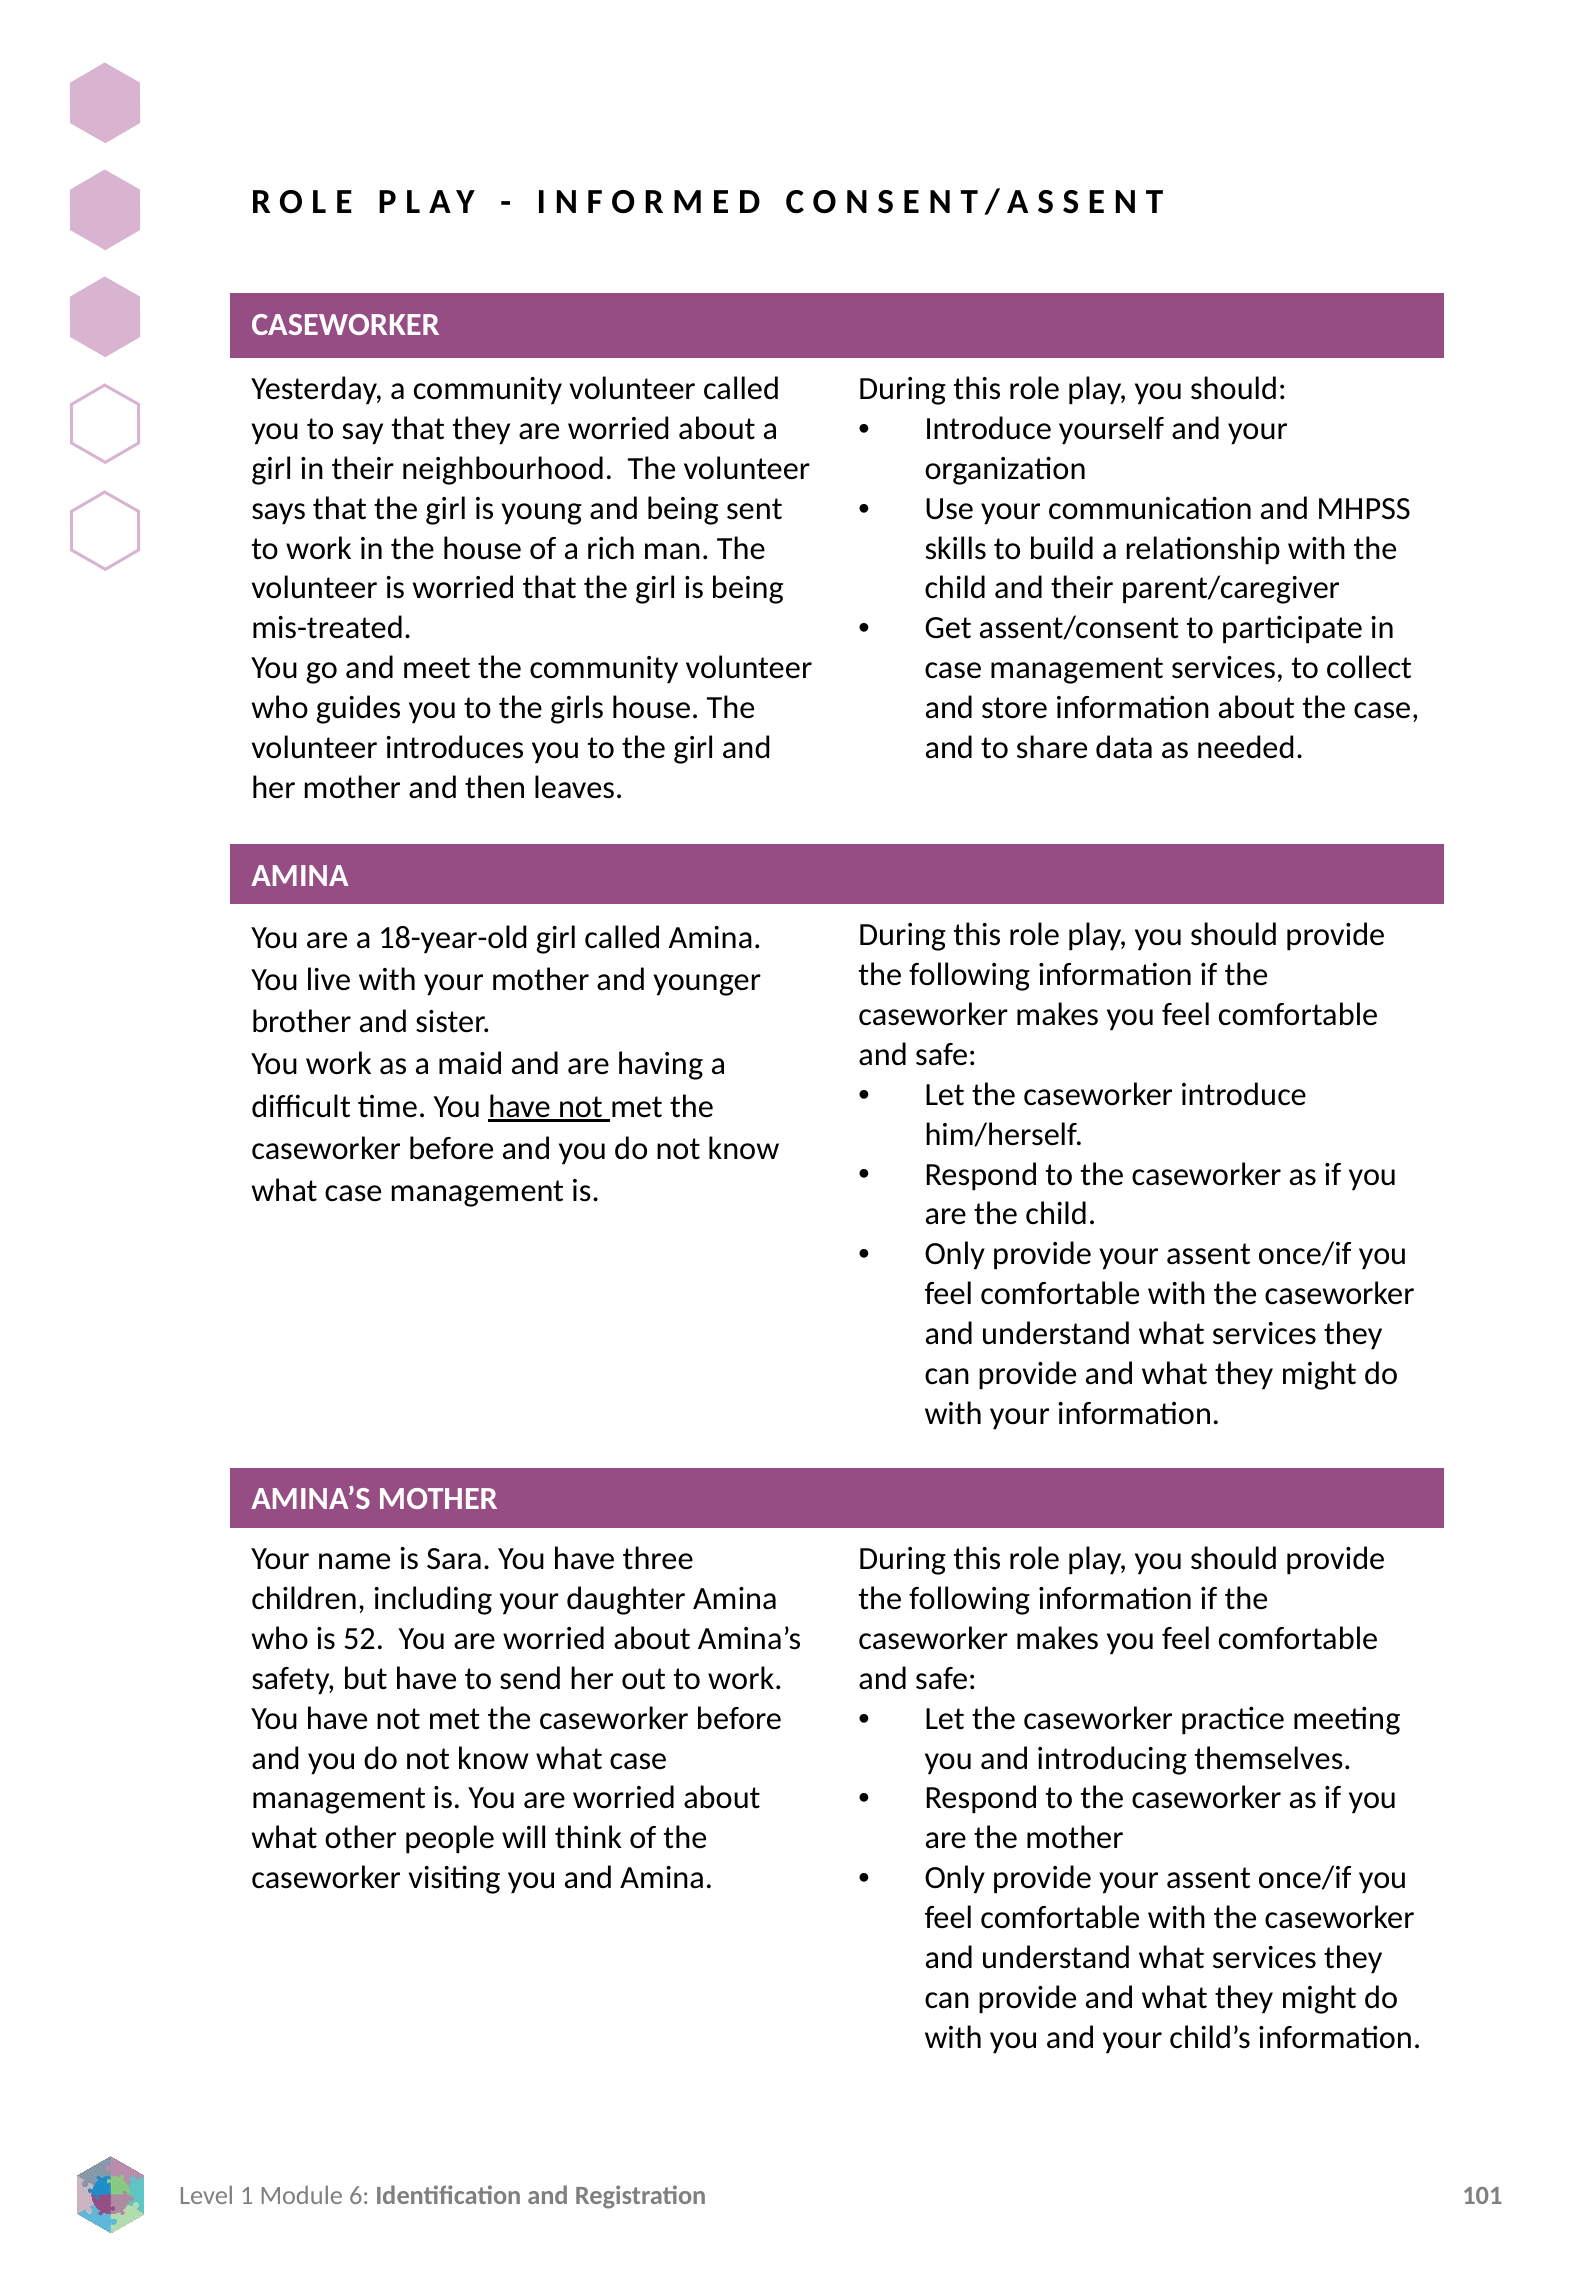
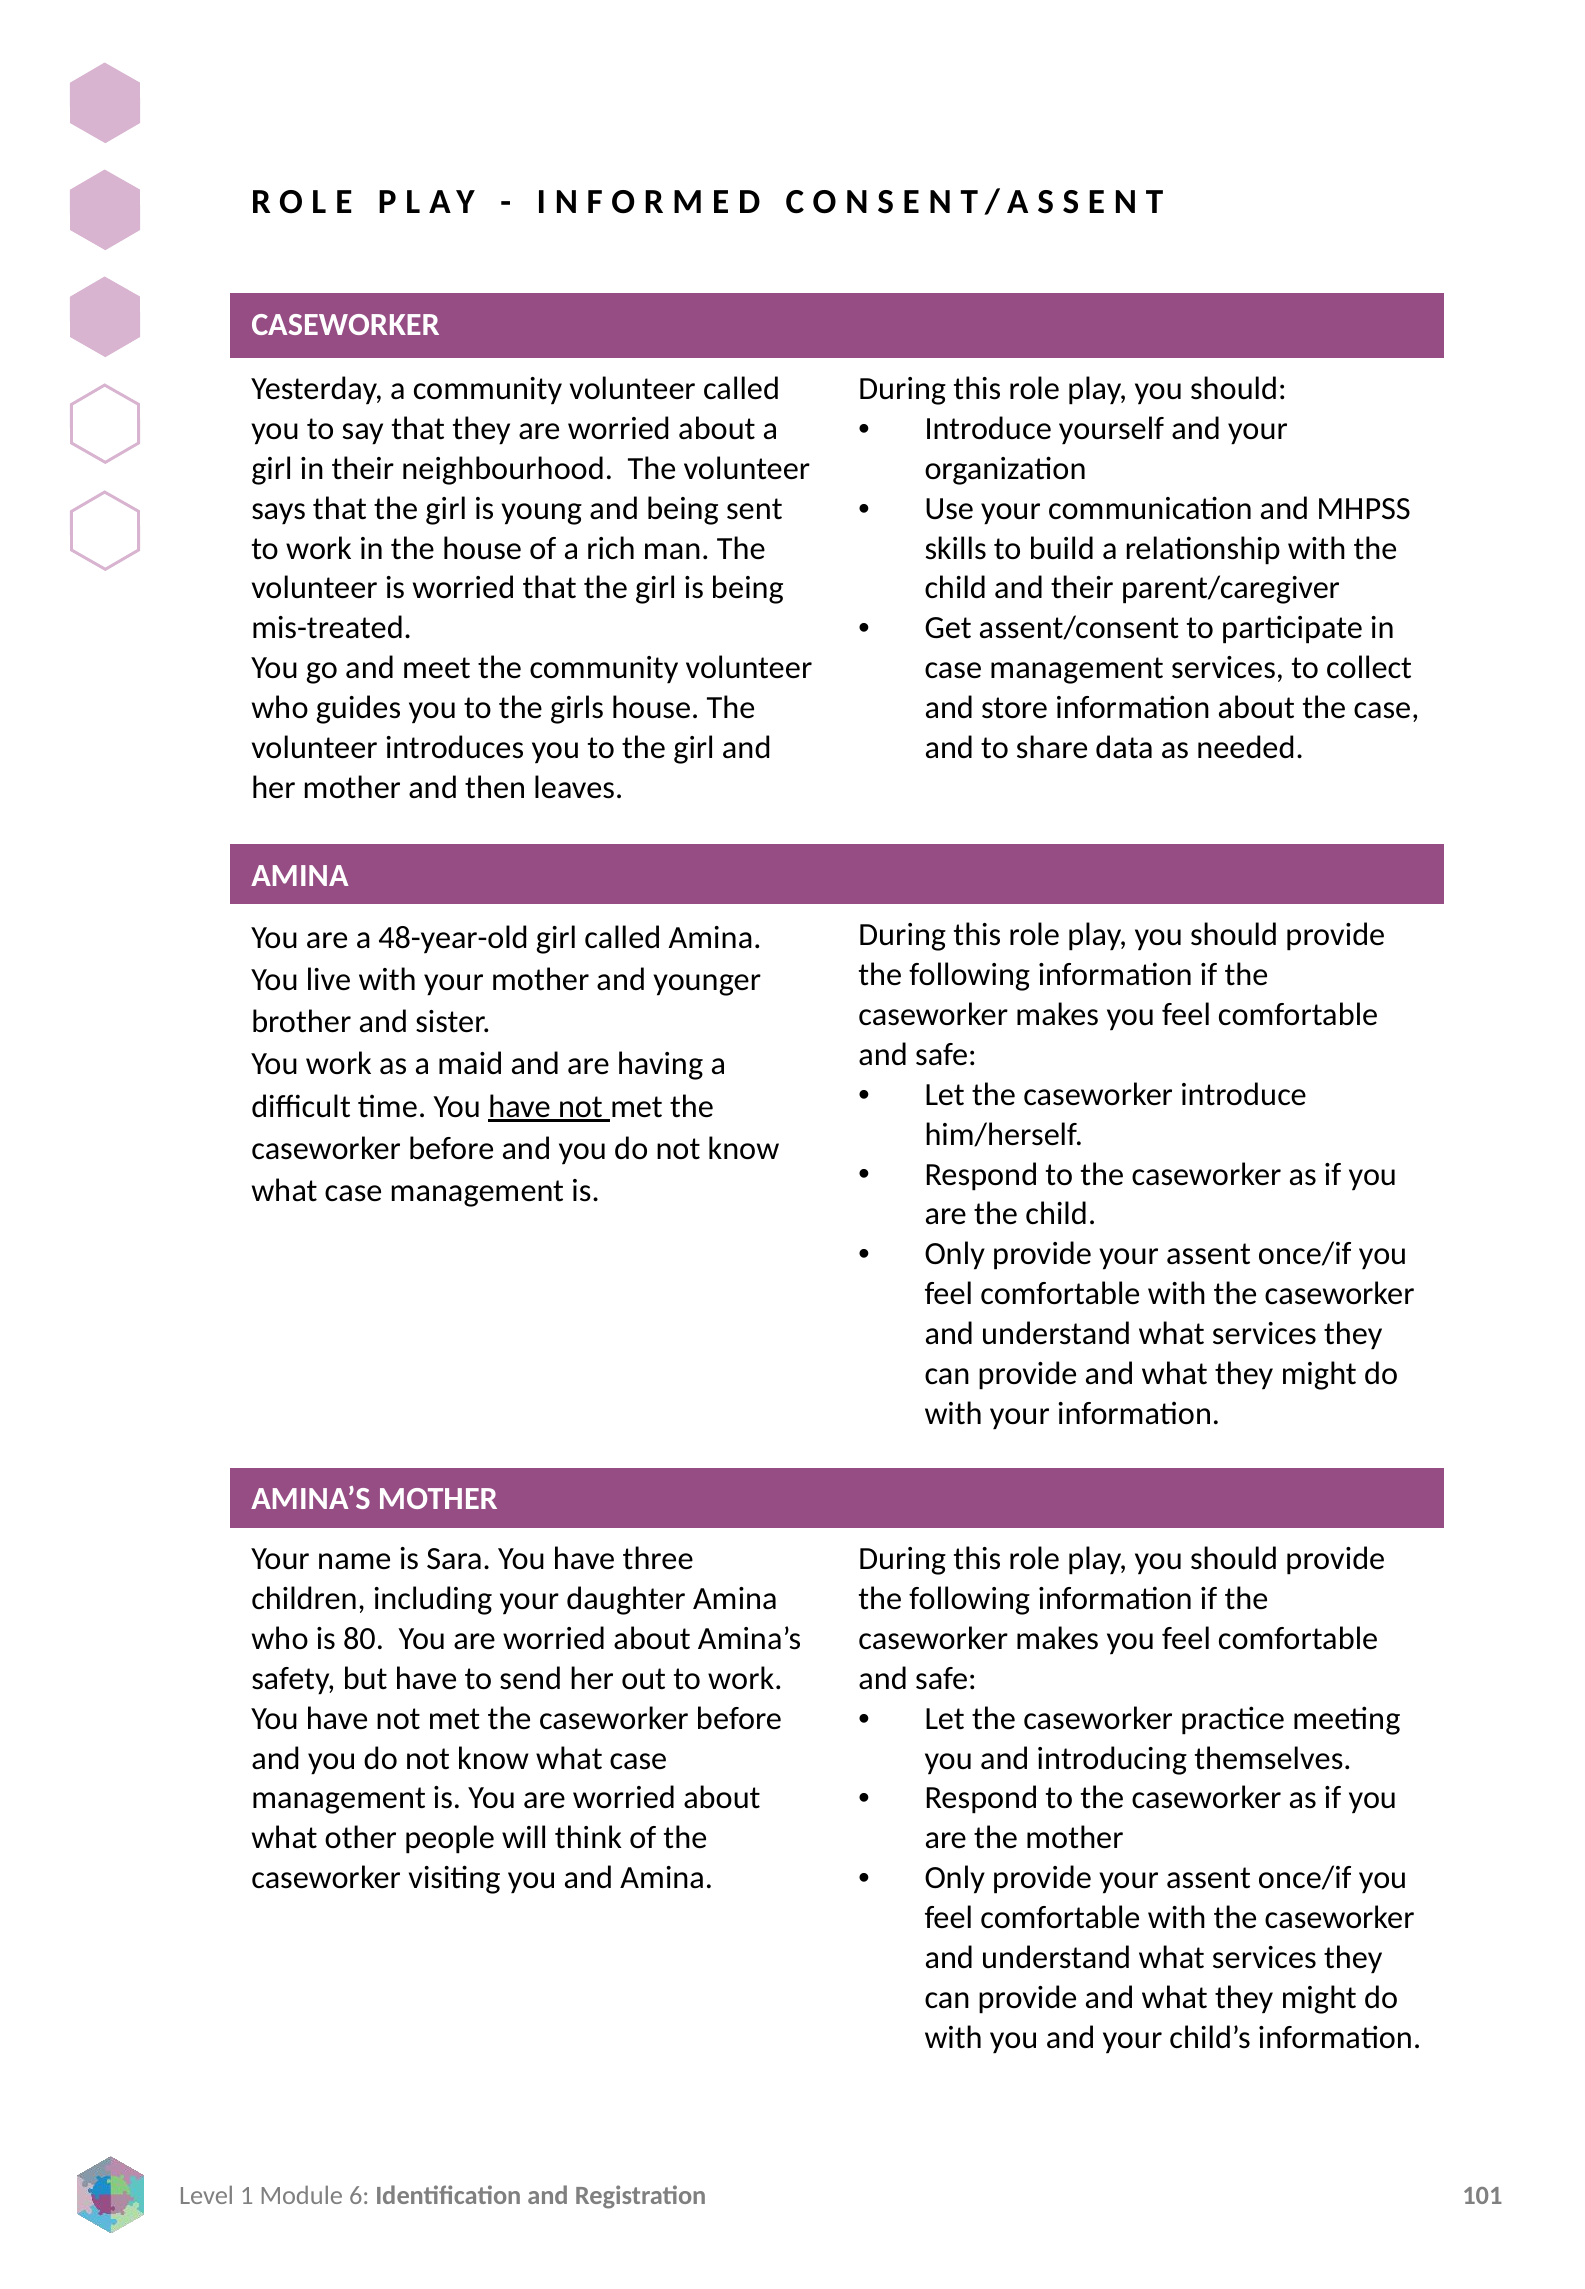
18-year-old: 18-year-old -> 48-year-old
52: 52 -> 80
